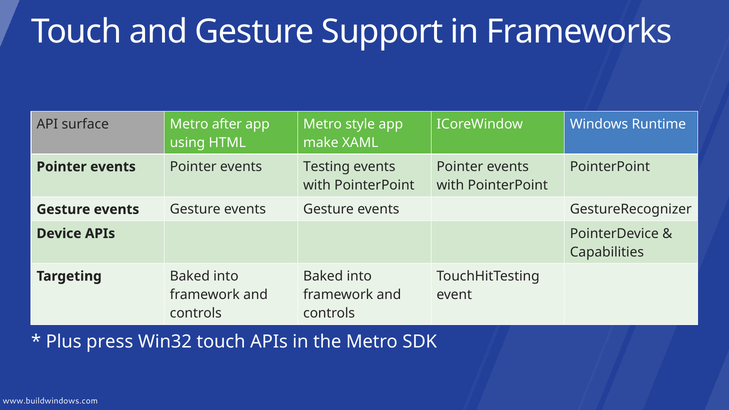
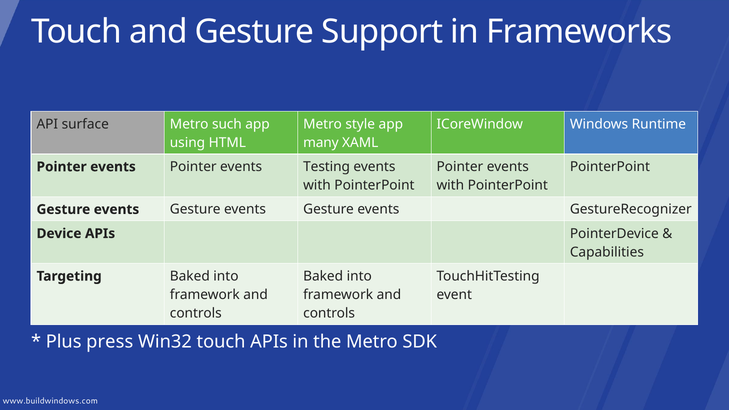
after: after -> such
make: make -> many
